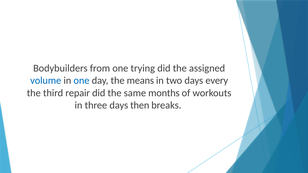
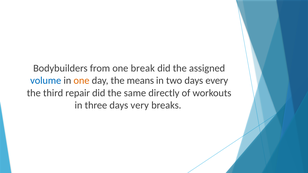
trying: trying -> break
one at (82, 81) colour: blue -> orange
months: months -> directly
then: then -> very
